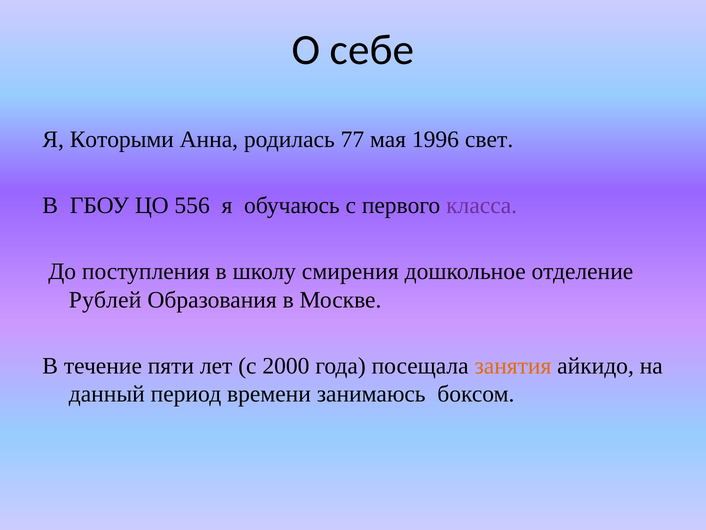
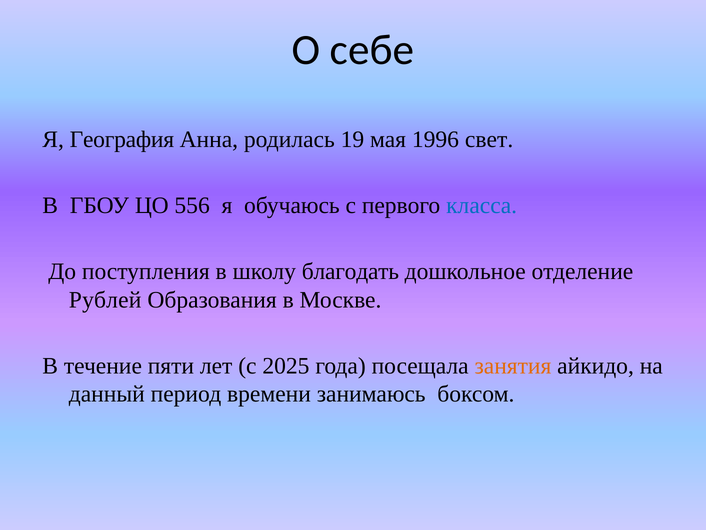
Которыми: Которыми -> География
77: 77 -> 19
класса colour: purple -> blue
смирения: смирения -> благодать
2000: 2000 -> 2025
